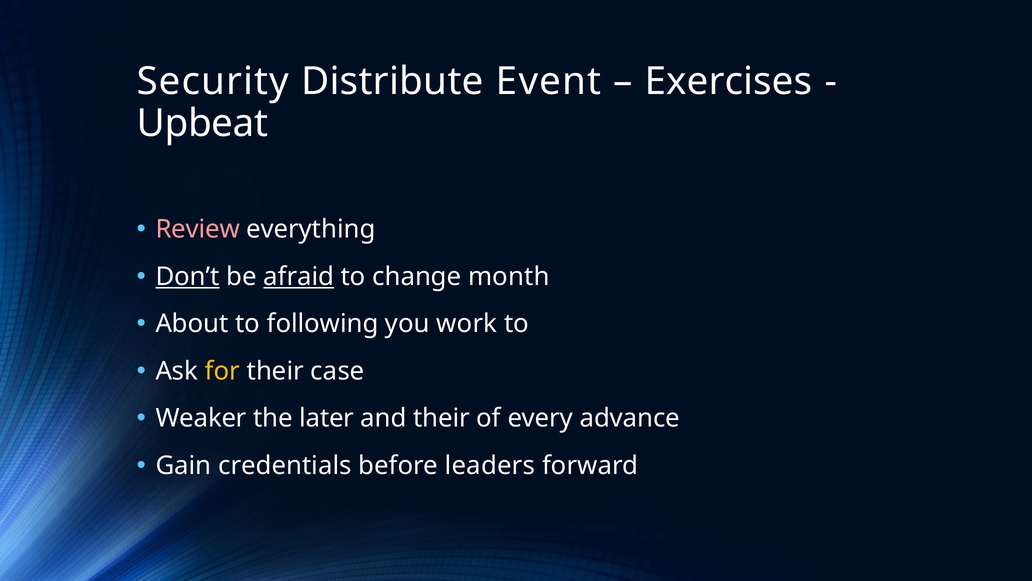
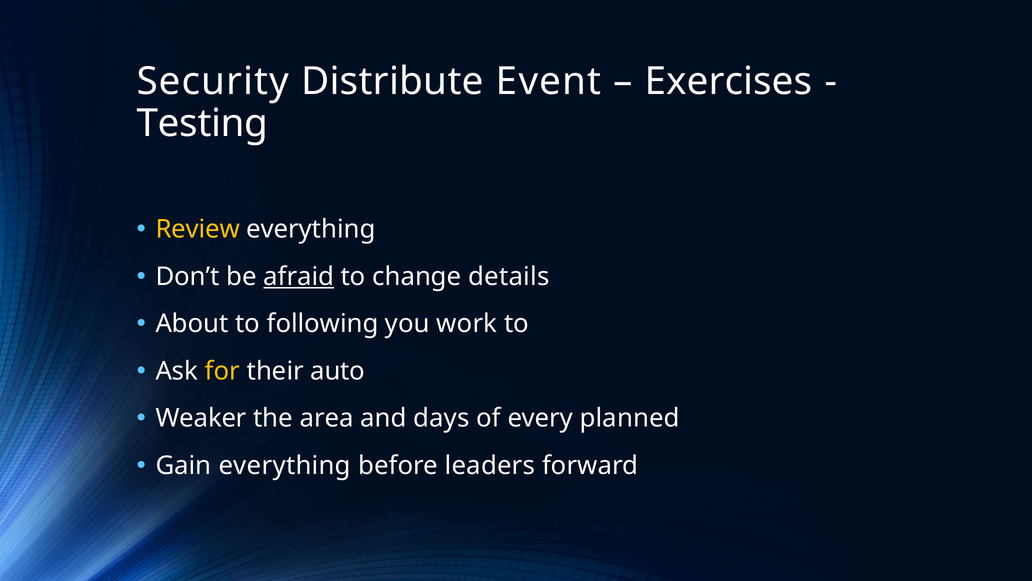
Upbeat: Upbeat -> Testing
Review colour: pink -> yellow
Don’t underline: present -> none
month: month -> details
case: case -> auto
later: later -> area
and their: their -> days
advance: advance -> planned
Gain credentials: credentials -> everything
